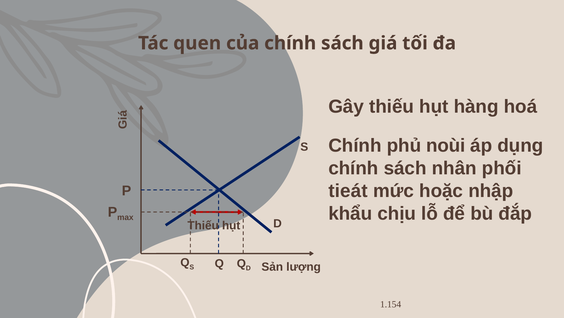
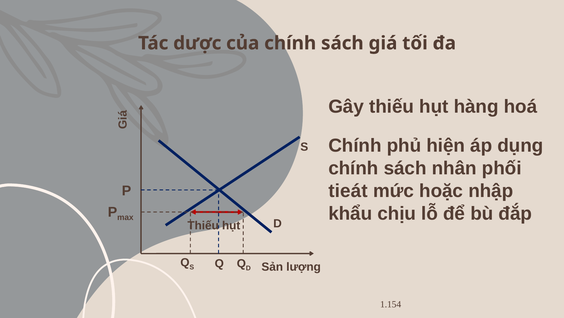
quen: quen -> dược
noùi: noùi -> hiện
